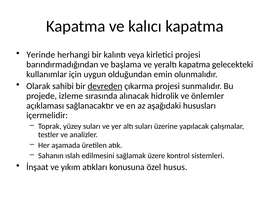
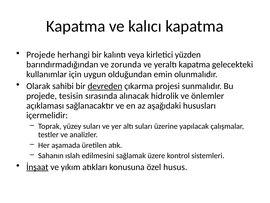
Yerinde at (41, 55): Yerinde -> Projede
kirletici projesi: projesi -> yüzden
başlama: başlama -> zorunda
izleme: izleme -> tesisin
İnşaat underline: none -> present
